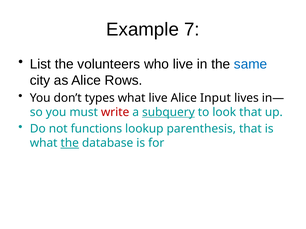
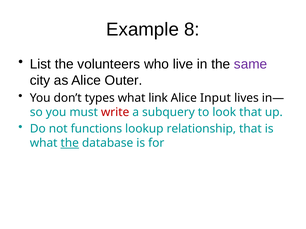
7: 7 -> 8
same colour: blue -> purple
Rows: Rows -> Outer
what live: live -> link
subquery underline: present -> none
parenthesis: parenthesis -> relationship
